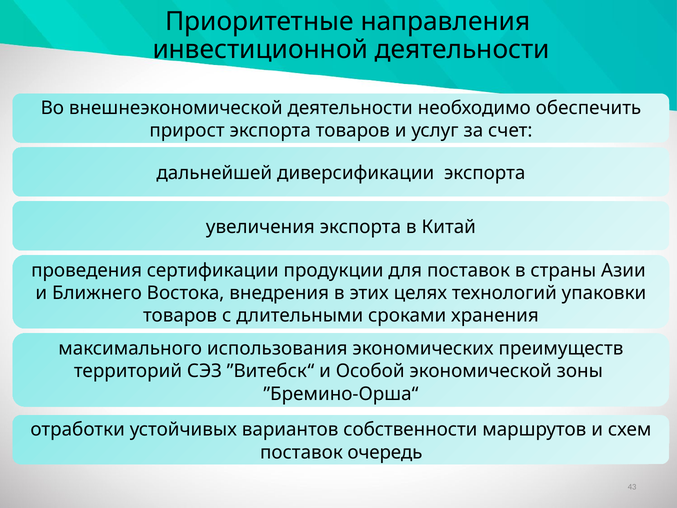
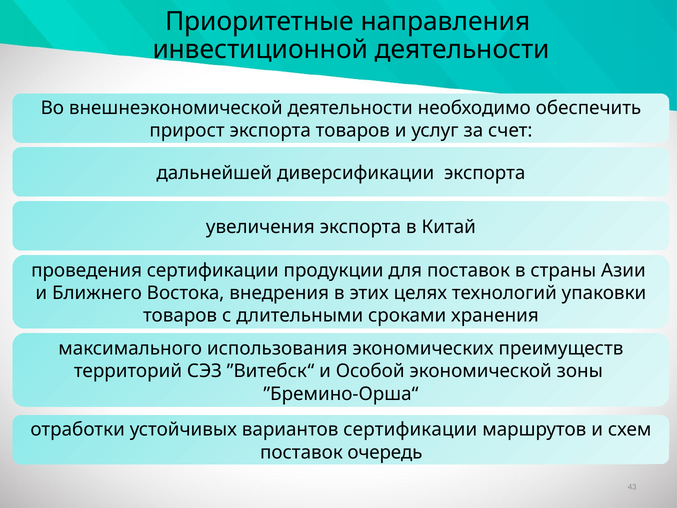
вариантов собственности: собственности -> сертификации
